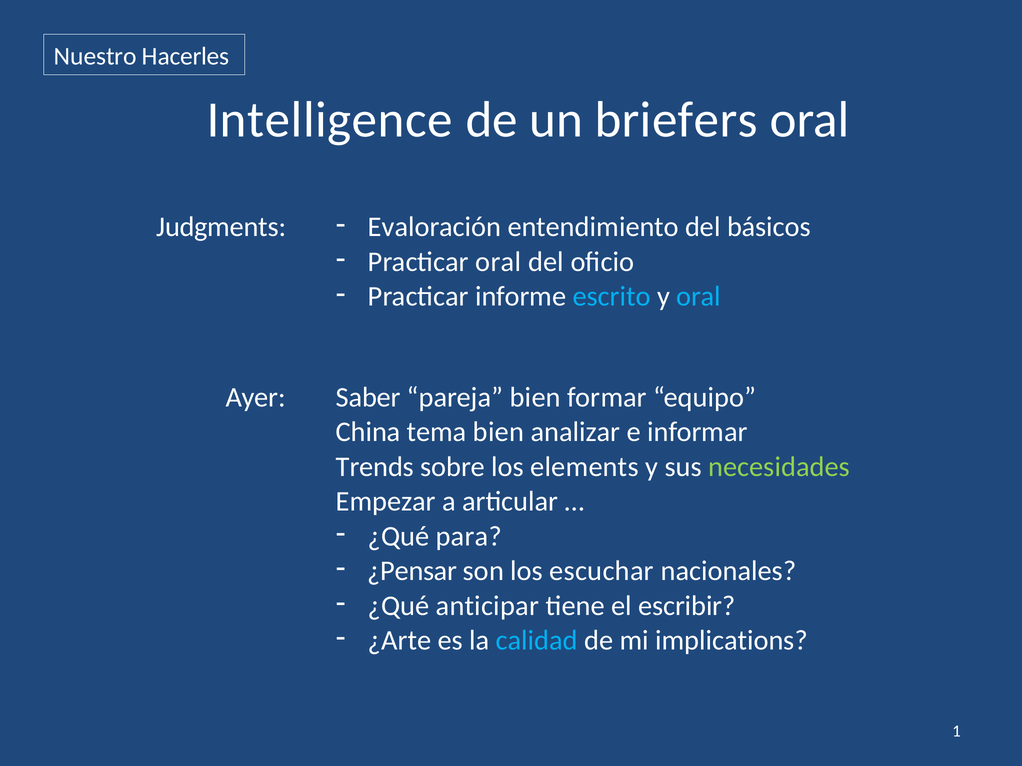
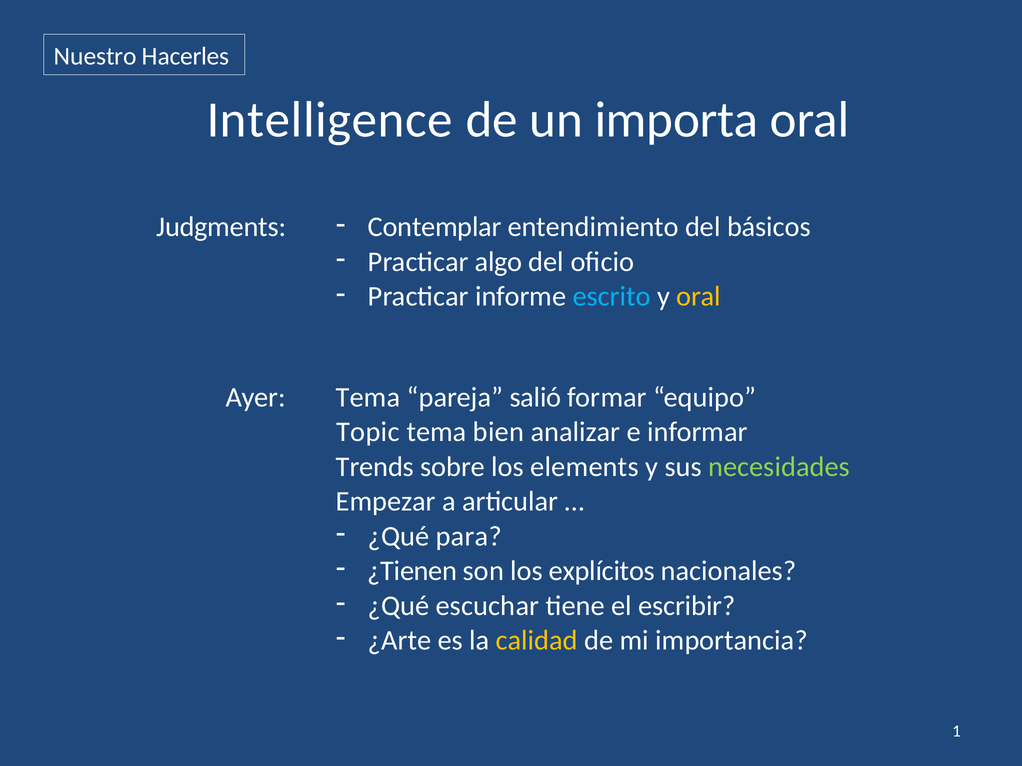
briefers: briefers -> importa
Evaloración: Evaloración -> Contemplar
Practicar oral: oral -> algo
oral at (699, 297) colour: light blue -> yellow
Ayer Saber: Saber -> Tema
pareja bien: bien -> salió
China: China -> Topic
¿Pensar: ¿Pensar -> ¿Tienen
escuchar: escuchar -> explícitos
anticipar: anticipar -> escuchar
calidad colour: light blue -> yellow
implications: implications -> importancia
